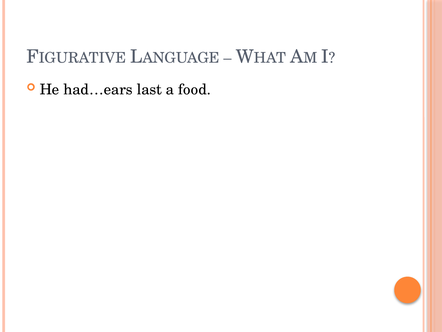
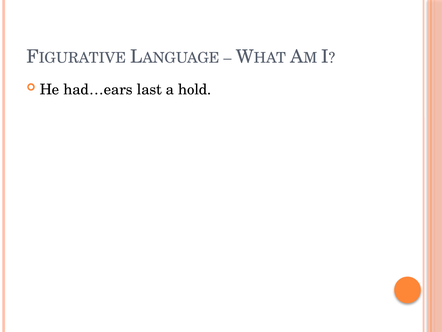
food: food -> hold
